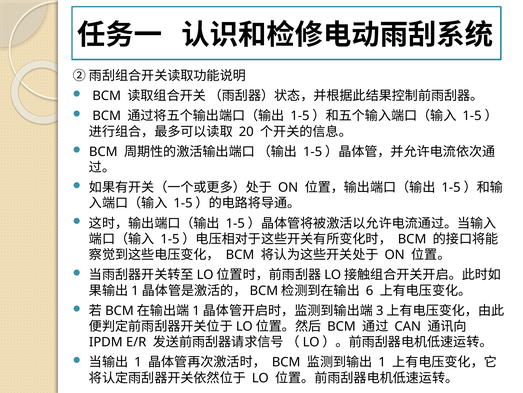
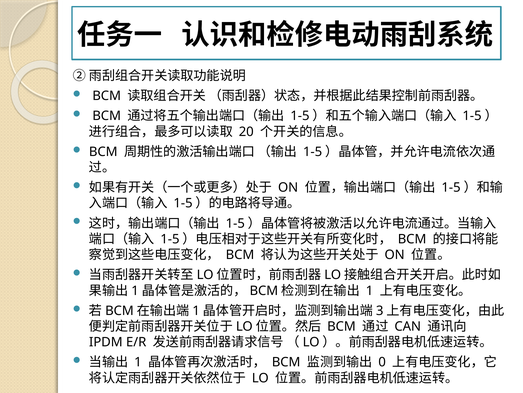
6 at (370, 290): 6 -> 1
1 at (382, 362): 1 -> 0
